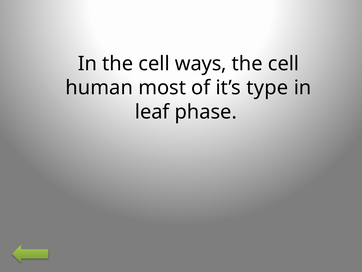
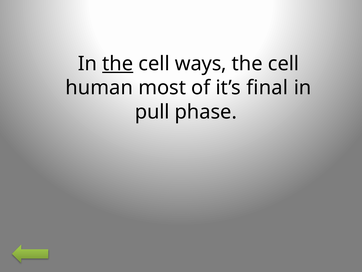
the at (118, 64) underline: none -> present
type: type -> final
leaf: leaf -> pull
